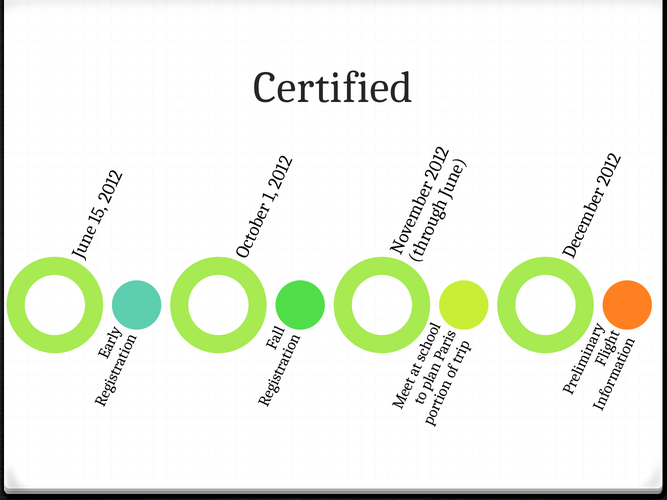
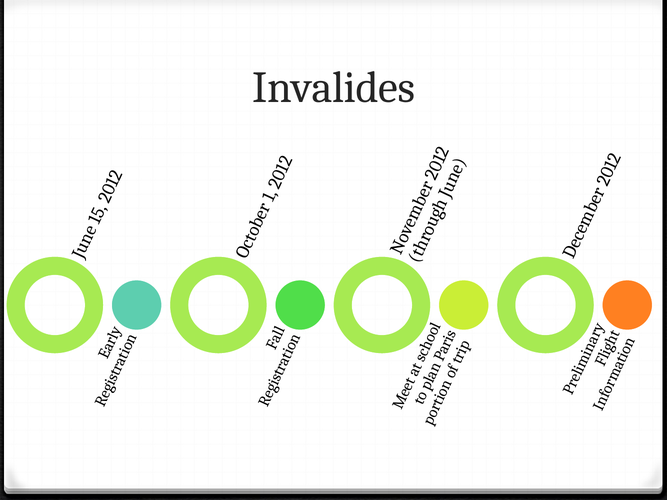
Certified: Certified -> Invalides
